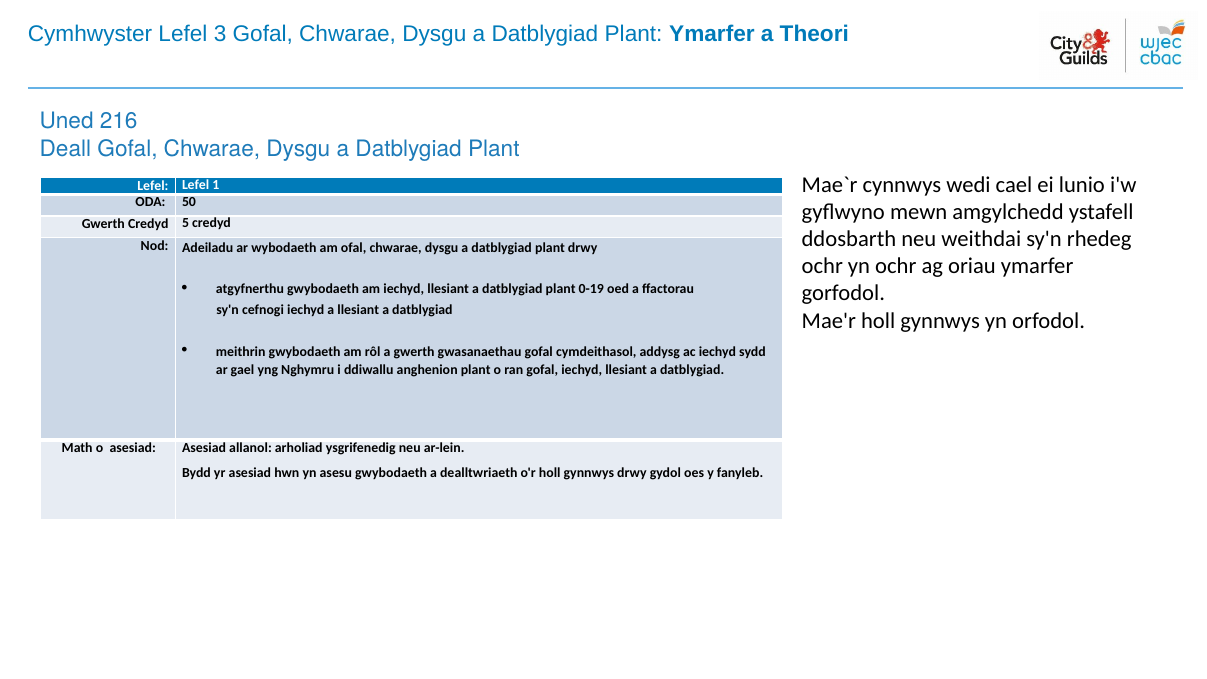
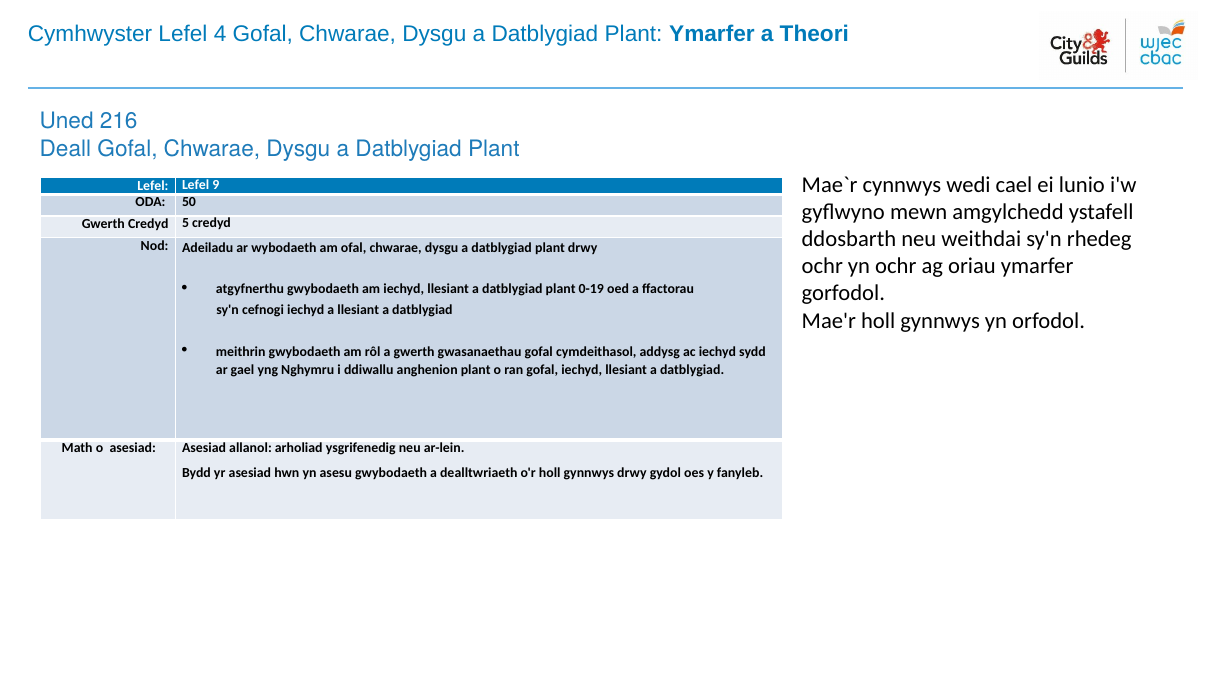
3: 3 -> 4
1: 1 -> 9
